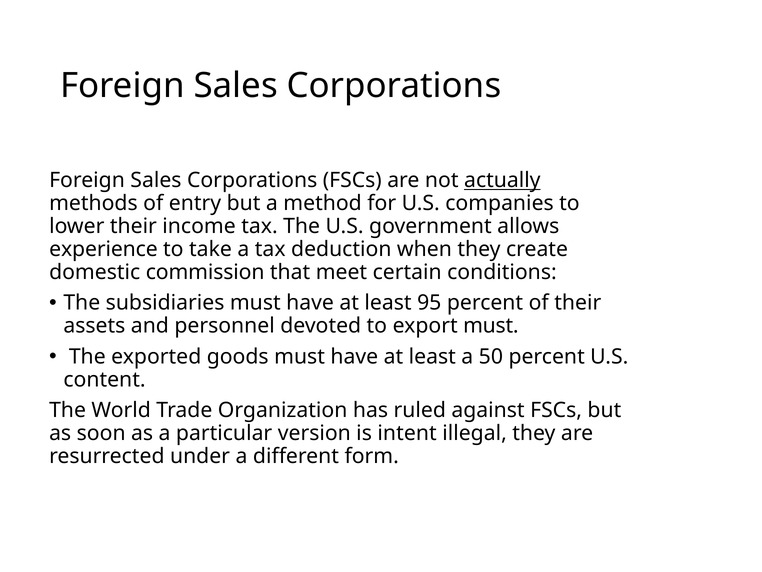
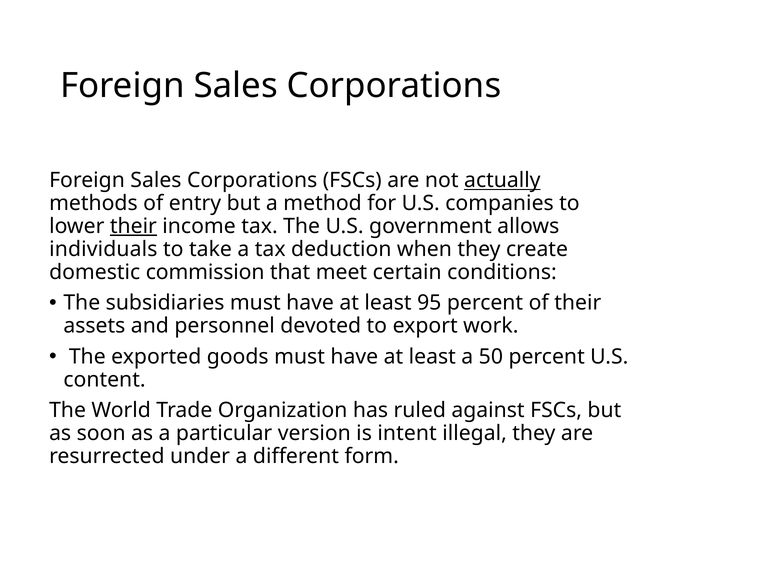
their at (133, 226) underline: none -> present
experience: experience -> individuals
export must: must -> work
